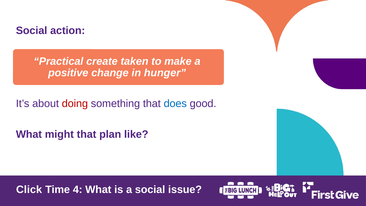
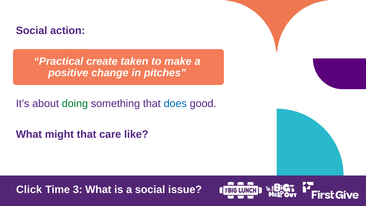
hunger: hunger -> pitches
doing colour: red -> green
plan: plan -> care
4: 4 -> 3
